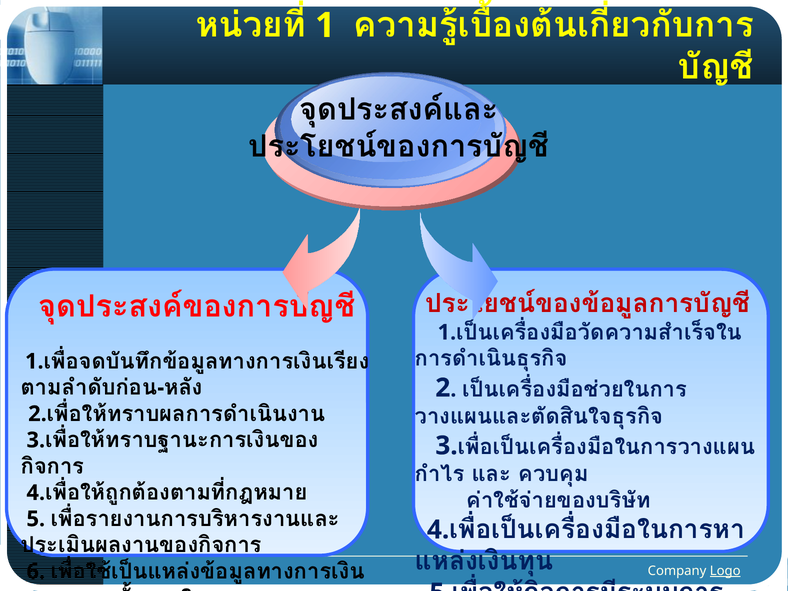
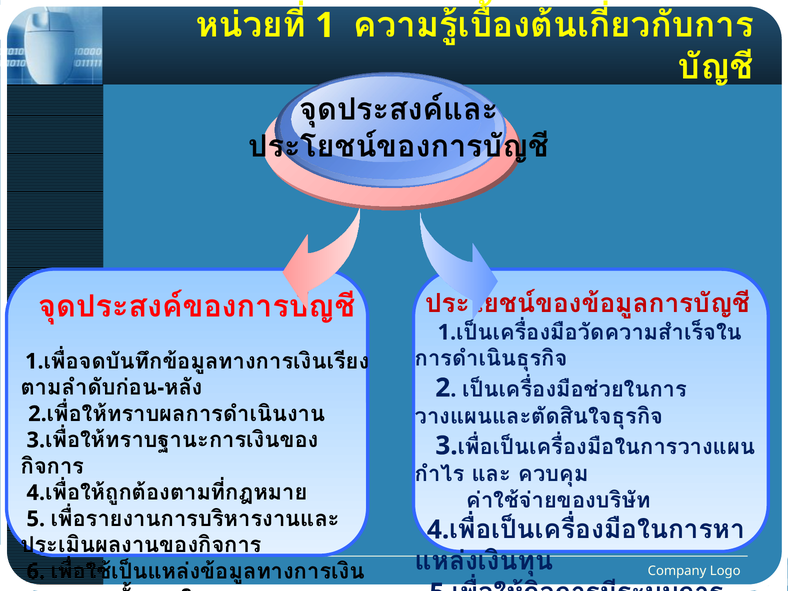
Logo underline: present -> none
